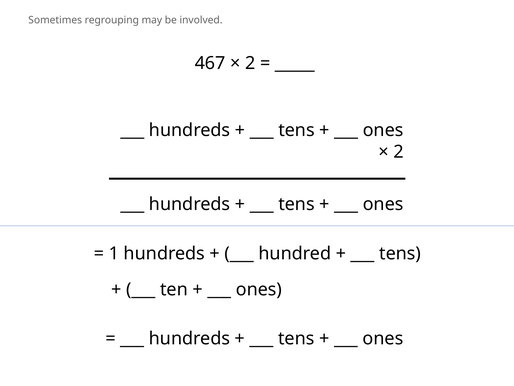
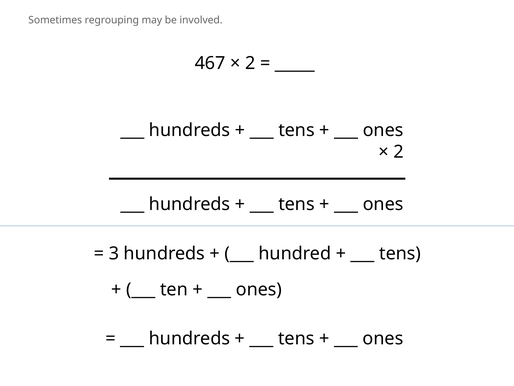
1: 1 -> 3
